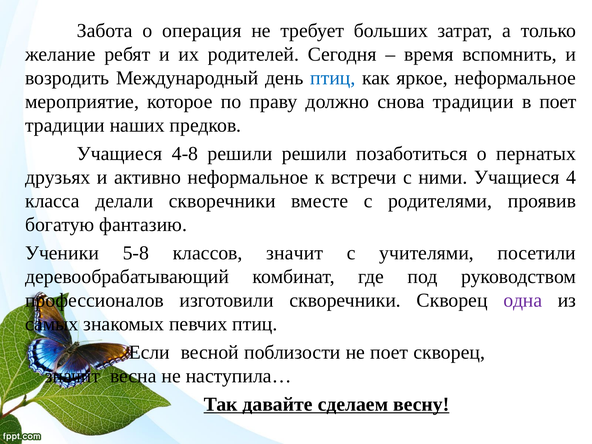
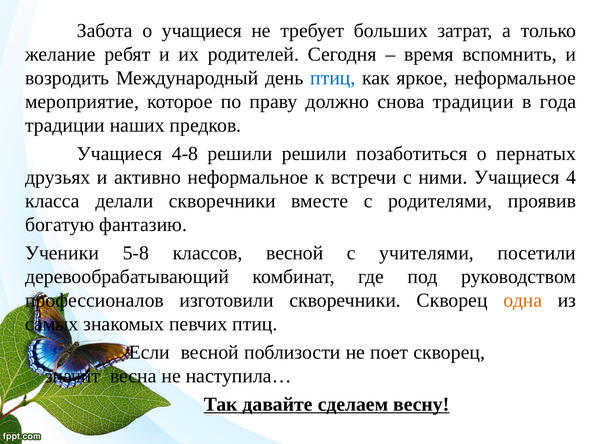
о операция: операция -> учащиеся
в поет: поет -> года
классов значит: значит -> весной
одна colour: purple -> orange
